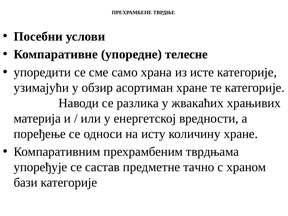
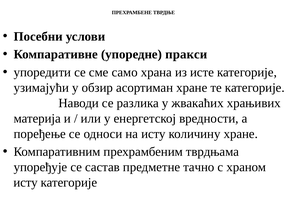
телесне: телесне -> пракси
бази at (26, 182): бази -> исту
